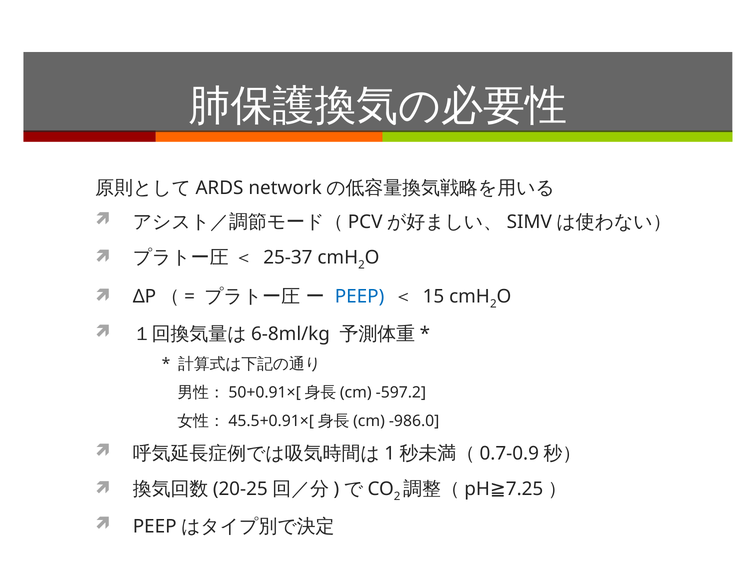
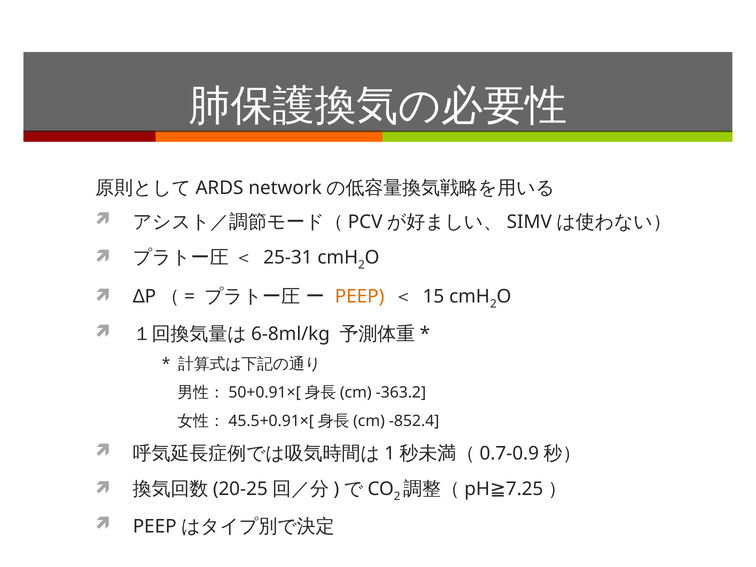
25-37: 25-37 -> 25-31
PEEP colour: blue -> orange
-597.2: -597.2 -> -363.2
-986.0: -986.0 -> -852.4
